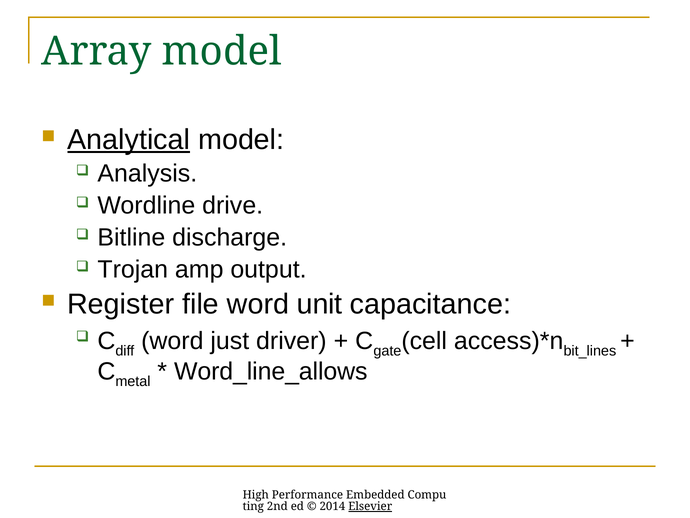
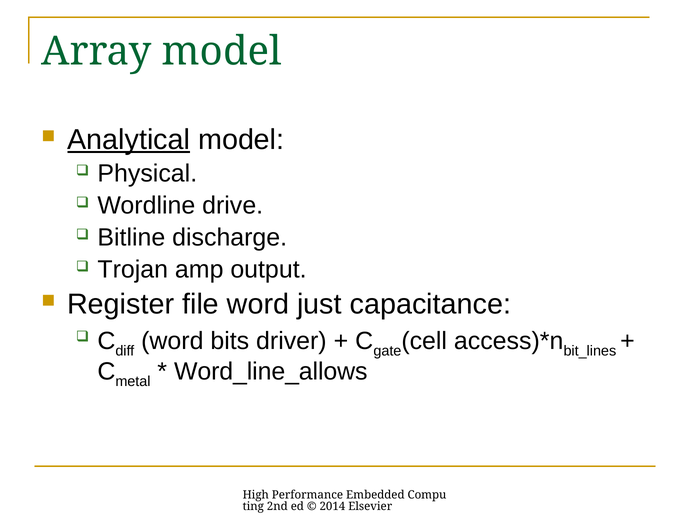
Analysis: Analysis -> Physical
unit: unit -> just
just: just -> bits
Elsevier underline: present -> none
